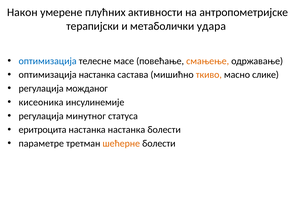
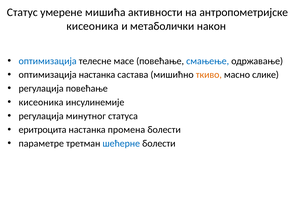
Након: Након -> Статус
плућних: плућних -> мишића
терапијски at (93, 26): терапијски -> кисеоника
удара: удара -> након
смањење colour: orange -> blue
регулација можданог: можданог -> повећање
настанка настанка: настанка -> промена
шећерне colour: orange -> blue
